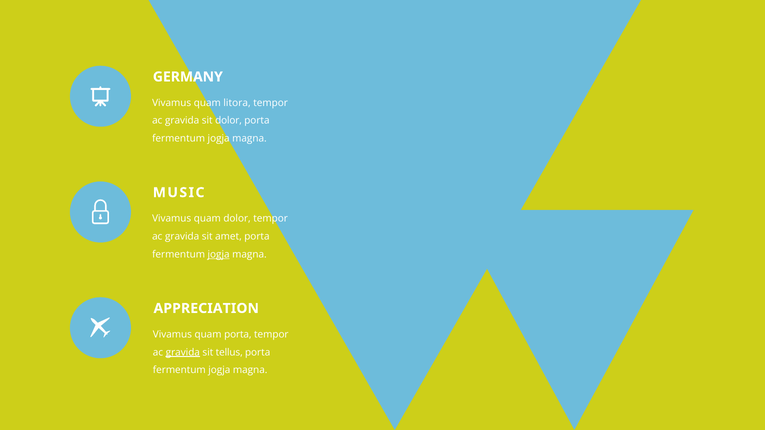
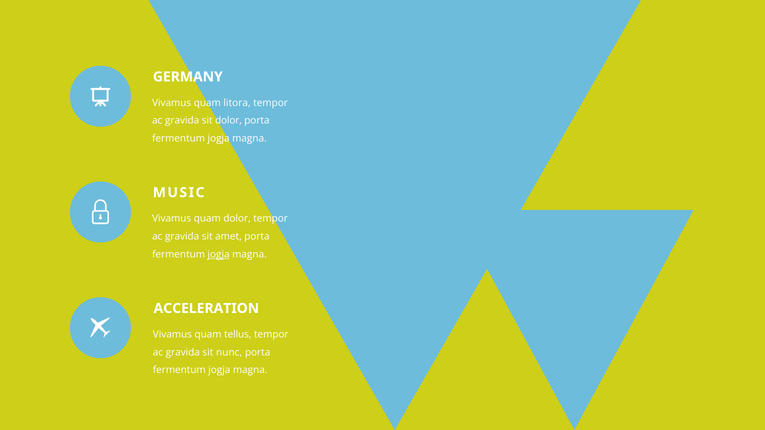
APPRECIATION: APPRECIATION -> ACCELERATION
quam porta: porta -> tellus
gravida at (183, 353) underline: present -> none
tellus: tellus -> nunc
